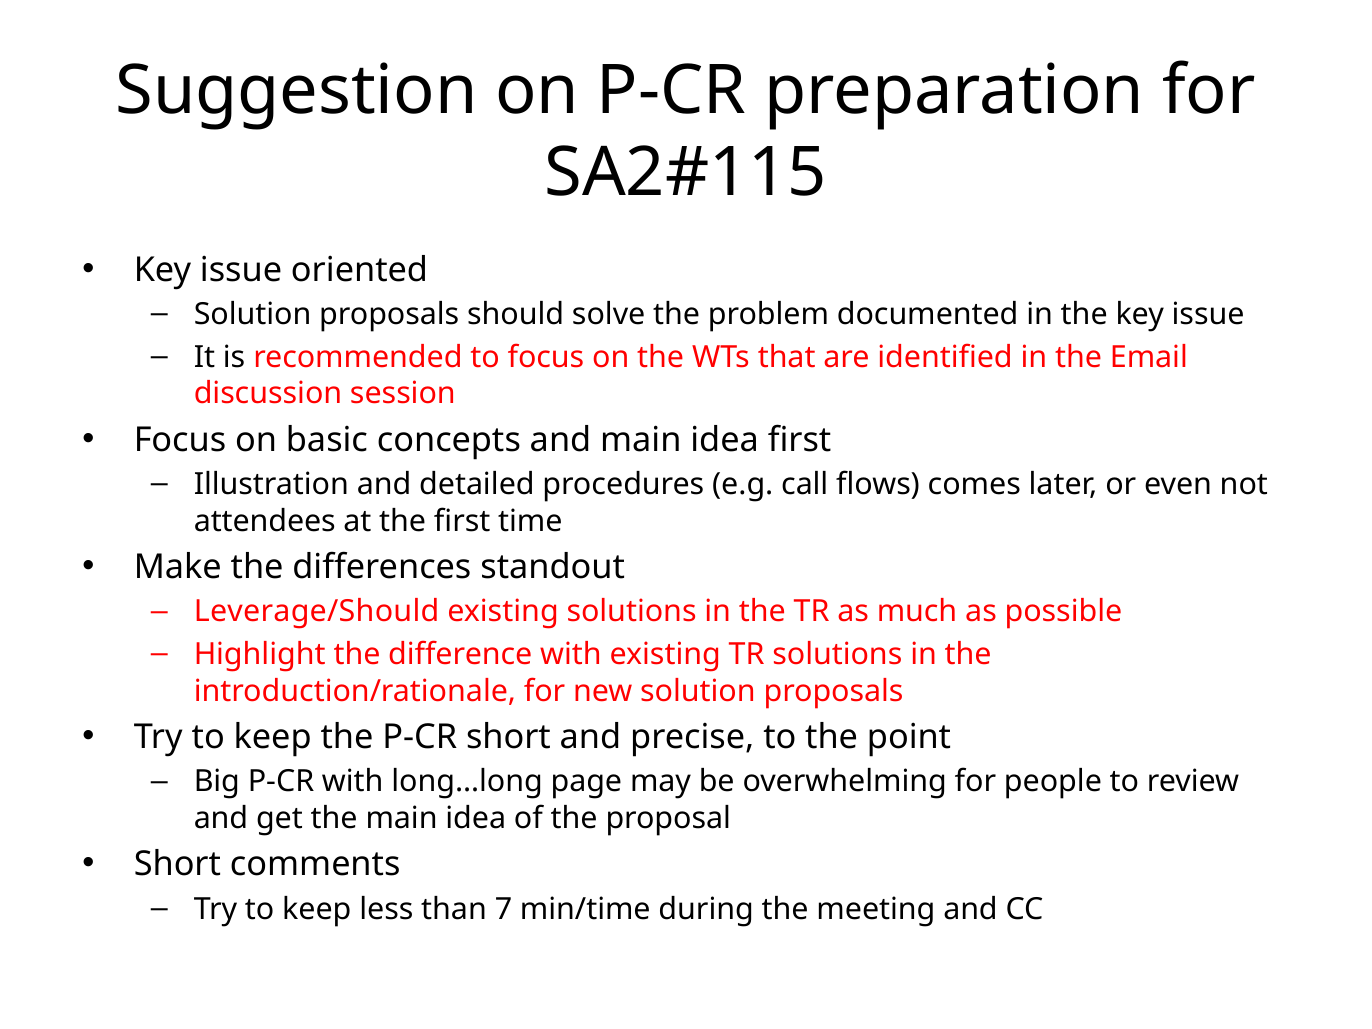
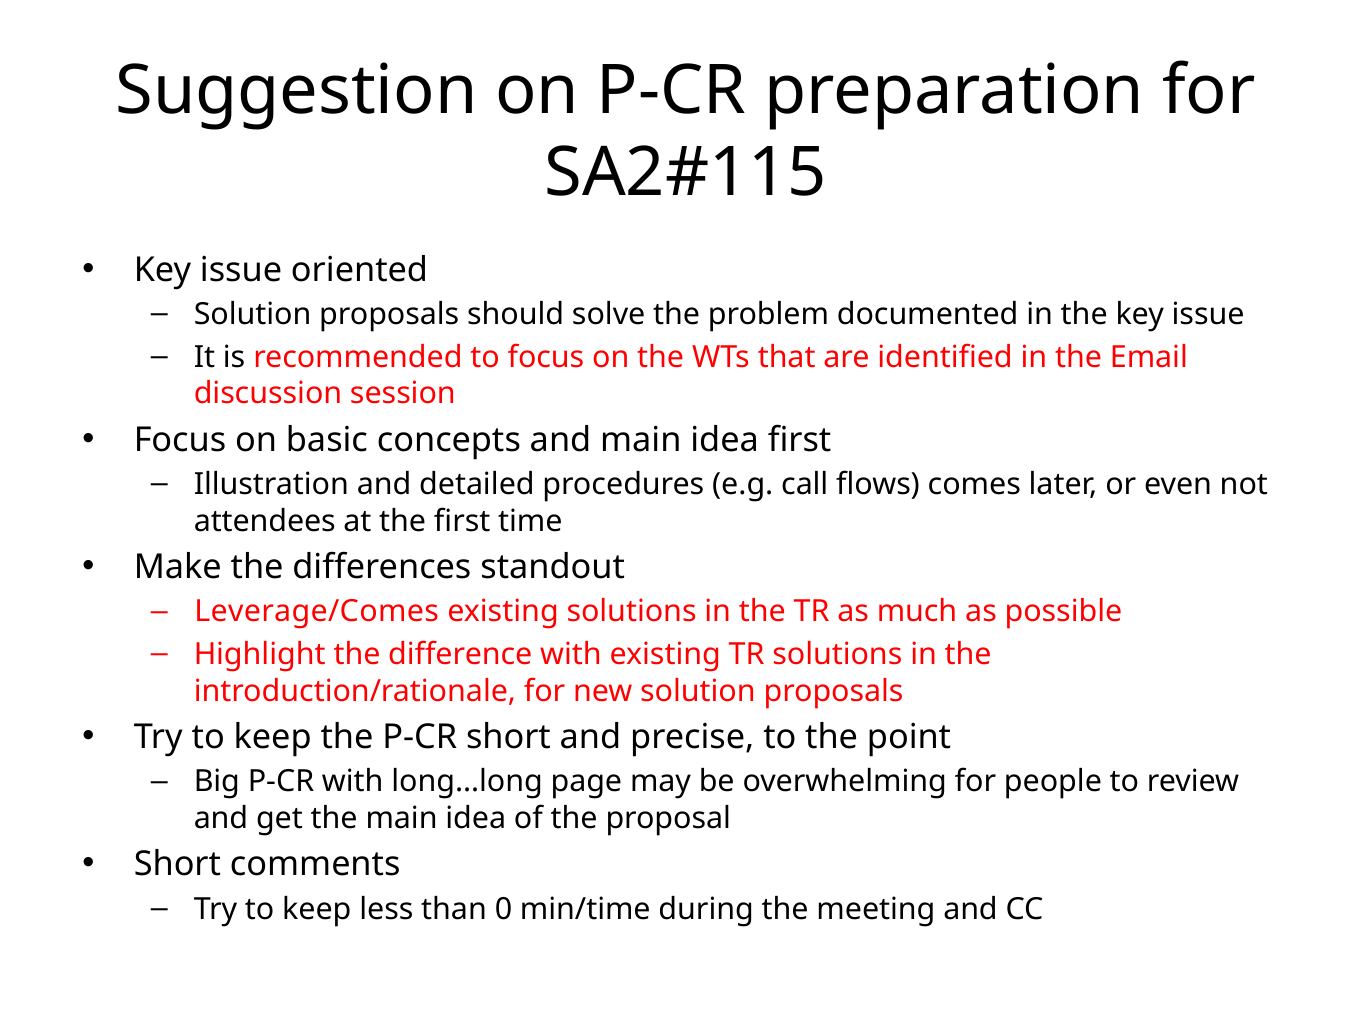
Leverage/Should: Leverage/Should -> Leverage/Comes
7: 7 -> 0
